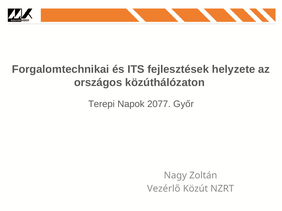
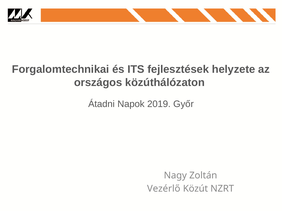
Terepi: Terepi -> Átadni
2077: 2077 -> 2019
